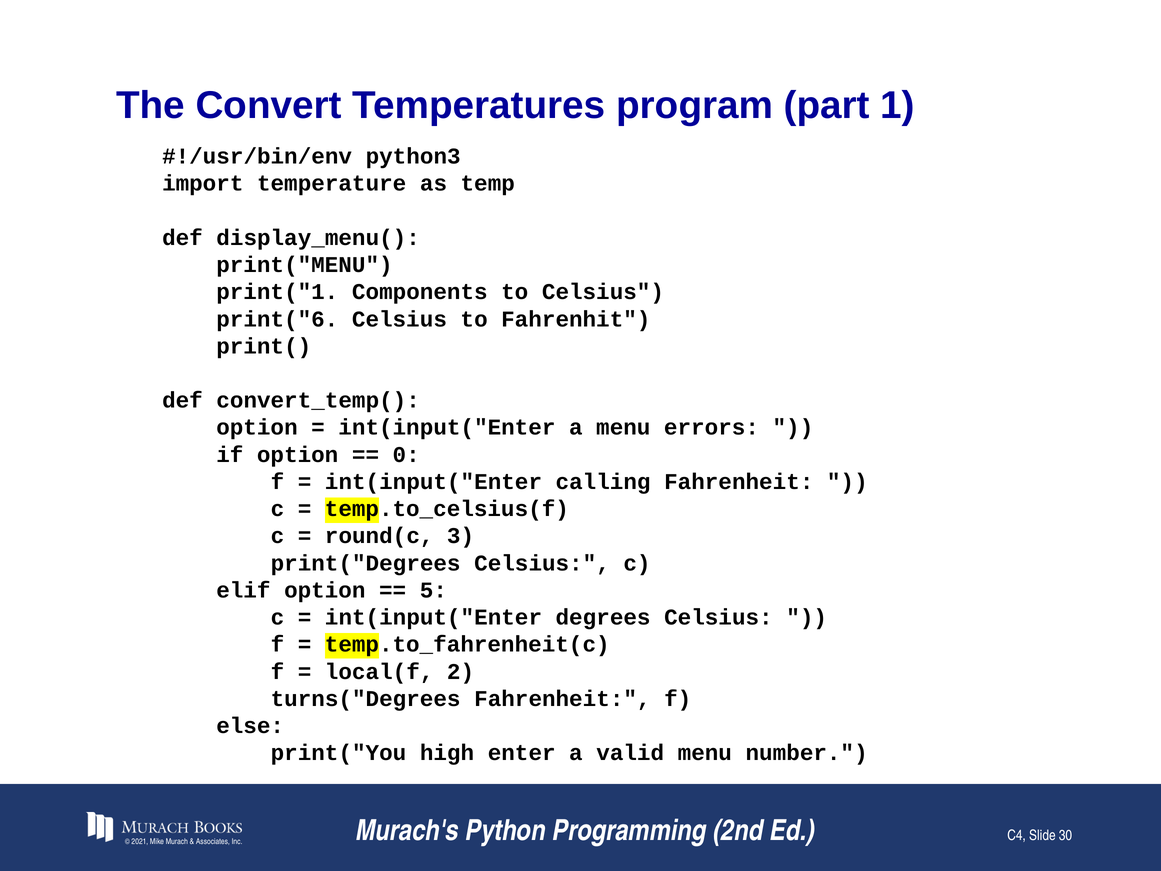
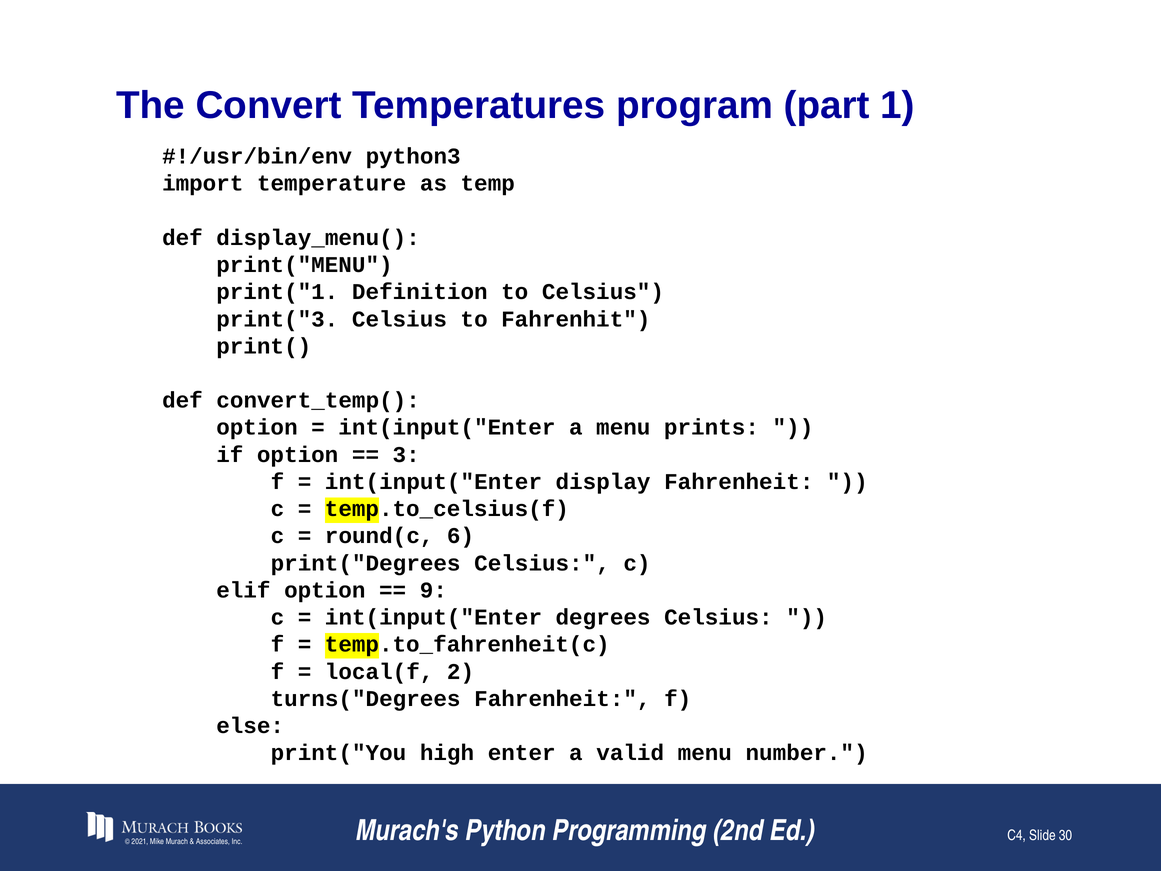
Components: Components -> Definition
print("6: print("6 -> print("3
errors: errors -> prints
0: 0 -> 3
calling: calling -> display
3: 3 -> 6
5: 5 -> 9
